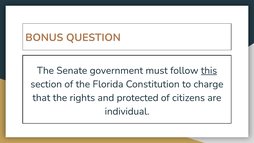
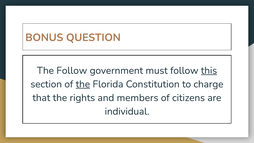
The Senate: Senate -> Follow
the at (83, 84) underline: none -> present
protected: protected -> members
